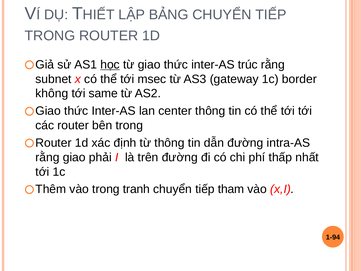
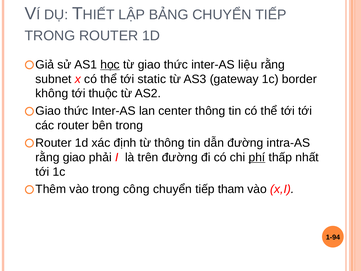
trúc: trúc -> liệu
msec: msec -> static
same: same -> thuộc
phí underline: none -> present
tranh: tranh -> công
